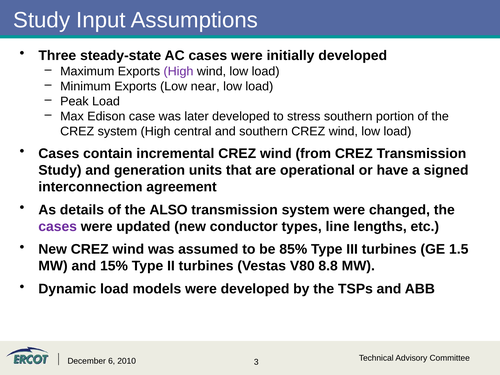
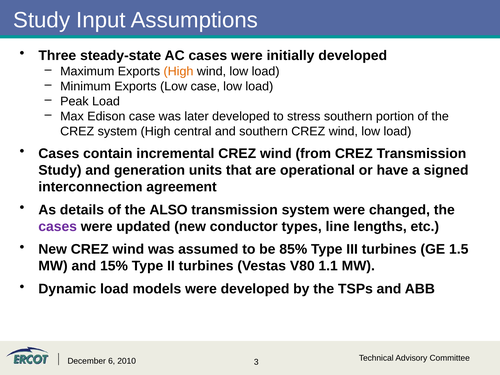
High at (178, 71) colour: purple -> orange
Low near: near -> case
8.8: 8.8 -> 1.1
